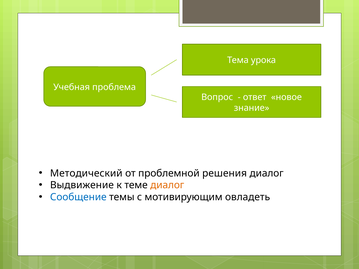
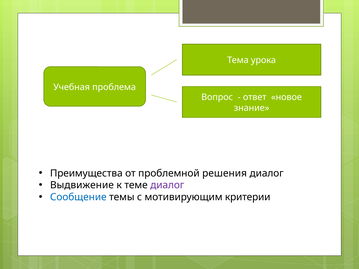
Методический: Методический -> Преимущества
диалог at (167, 185) colour: orange -> purple
овладеть: овладеть -> критерии
